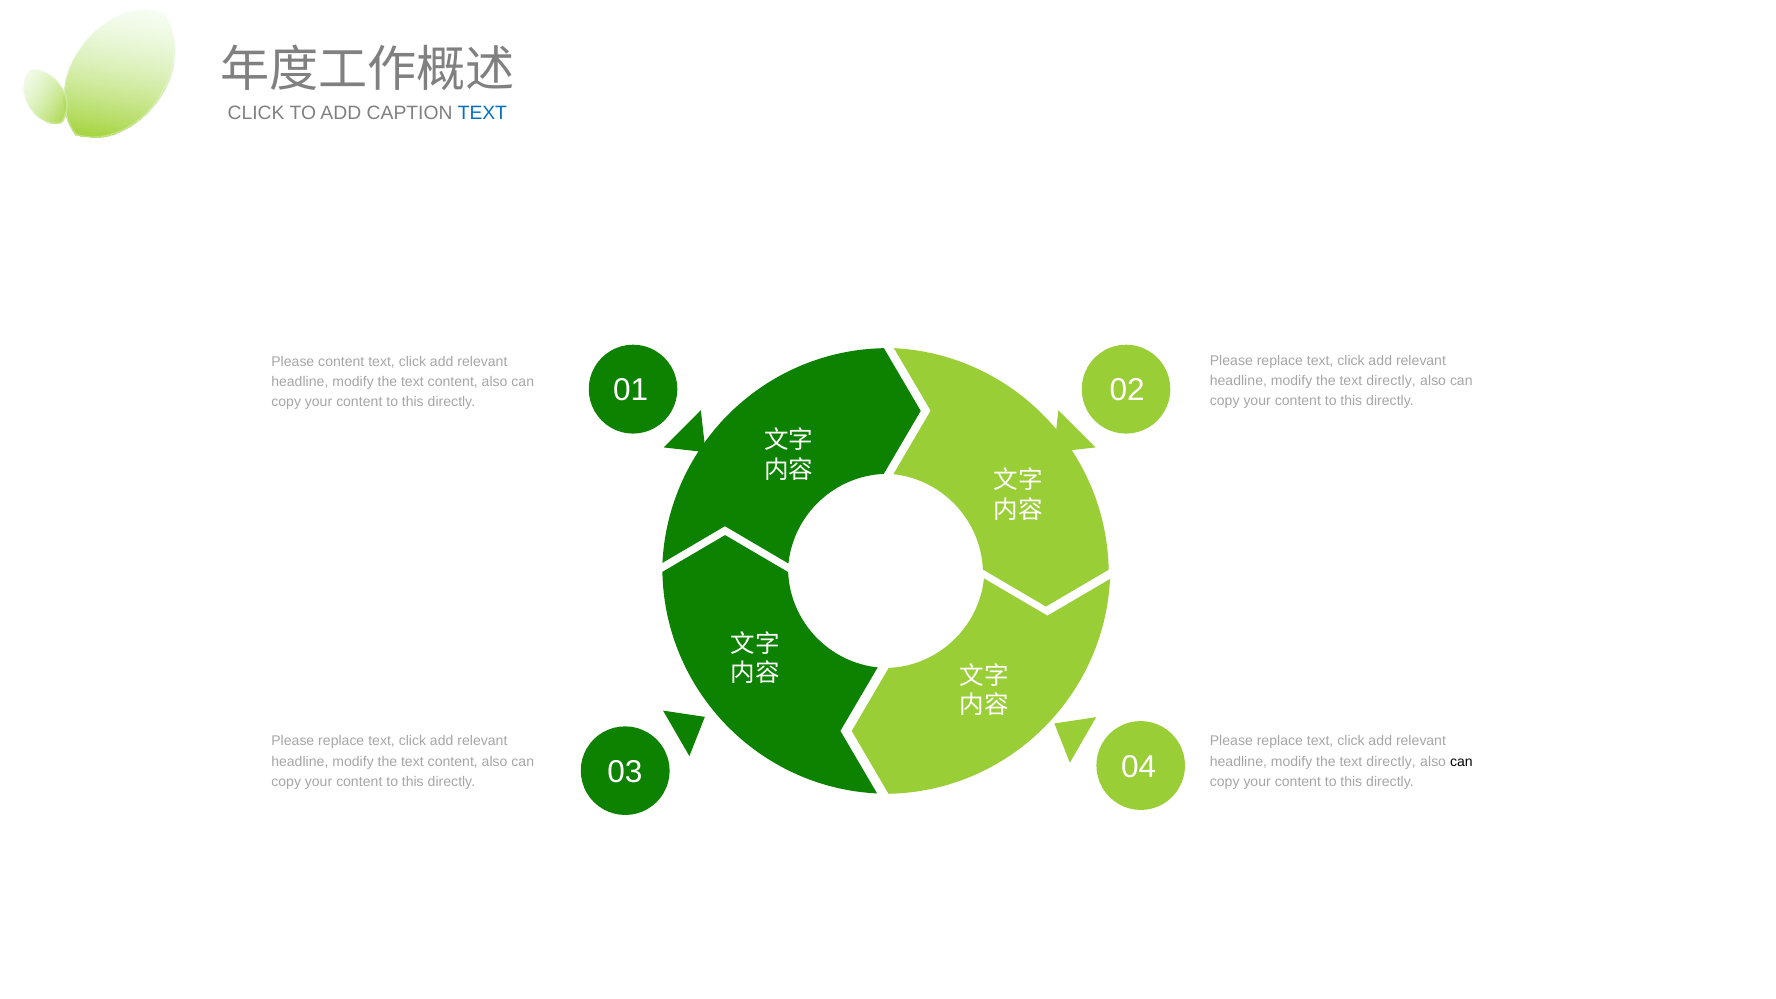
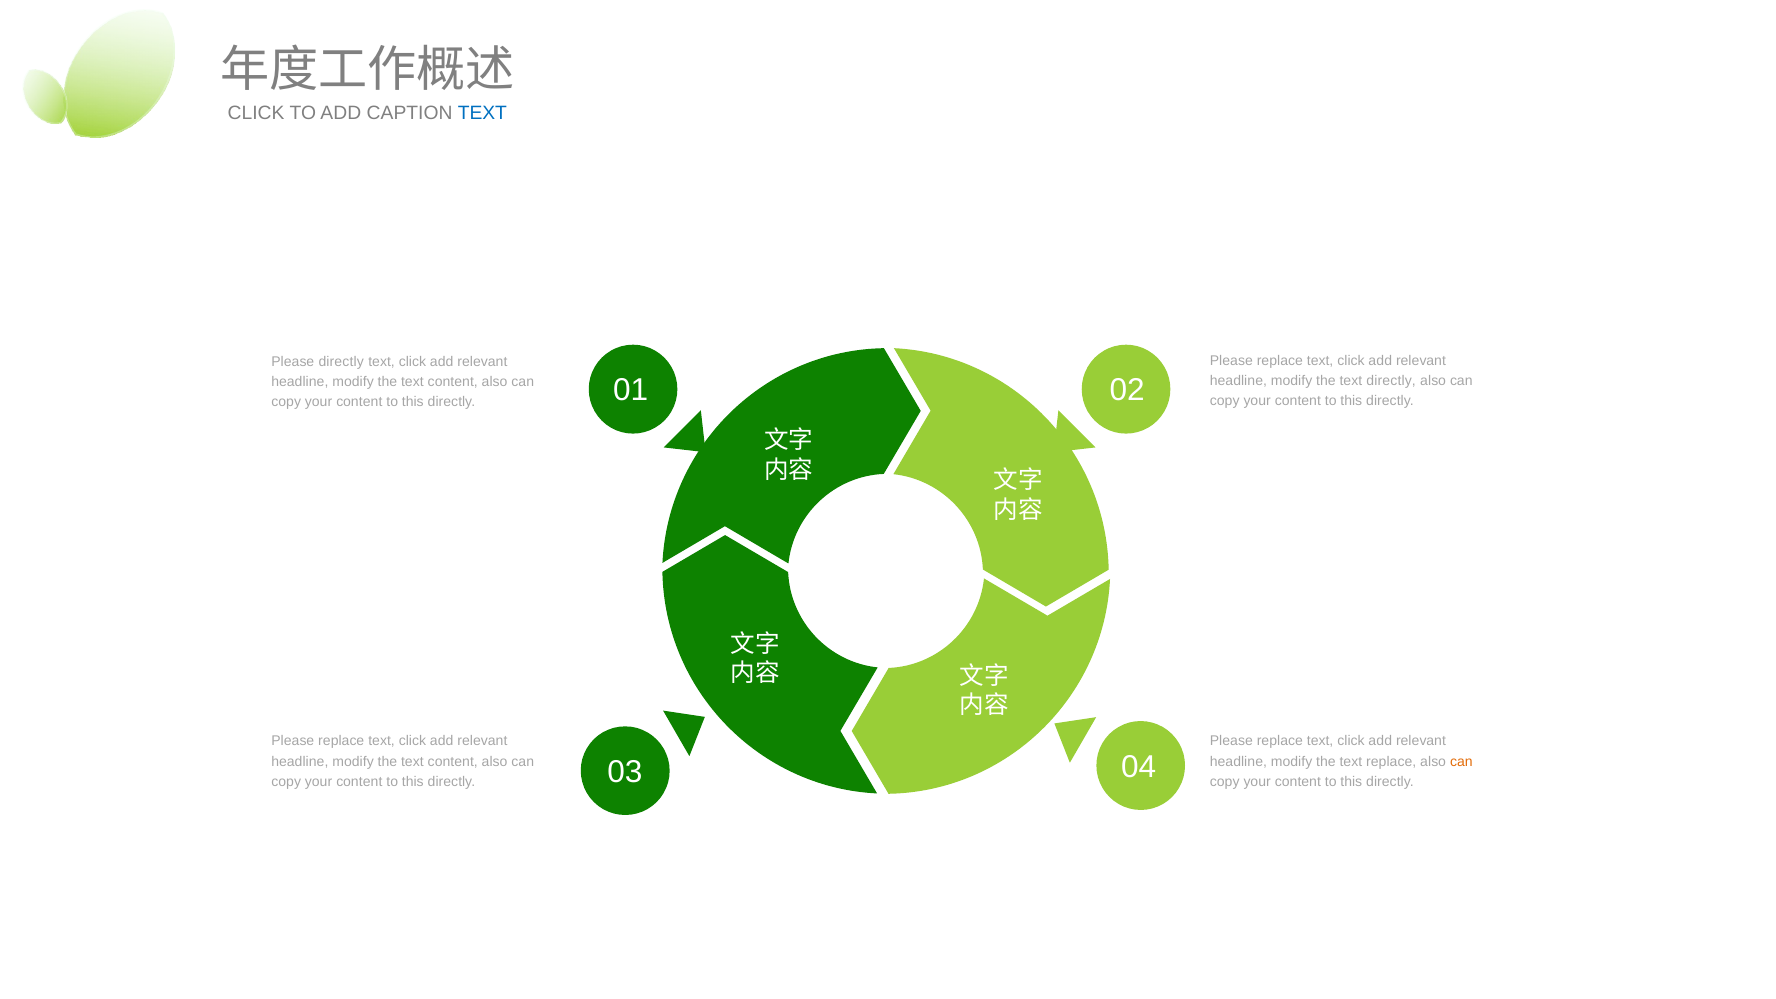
Please content: content -> directly
directly at (1391, 761): directly -> replace
can at (1461, 761) colour: black -> orange
